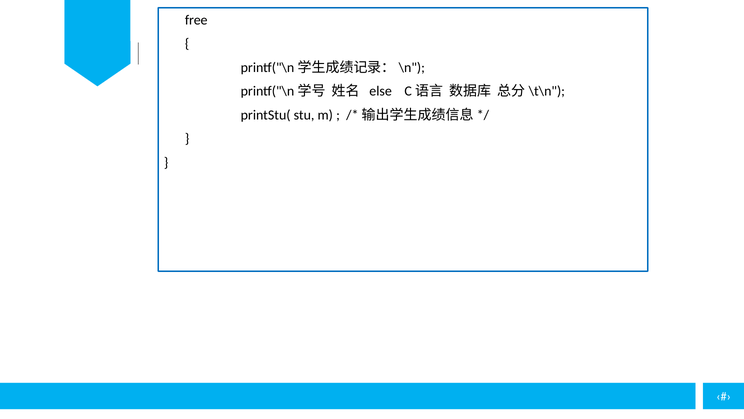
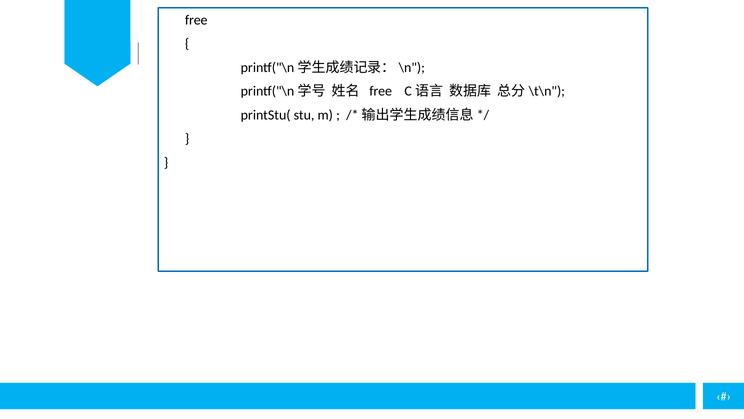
else at (381, 91): else -> free
